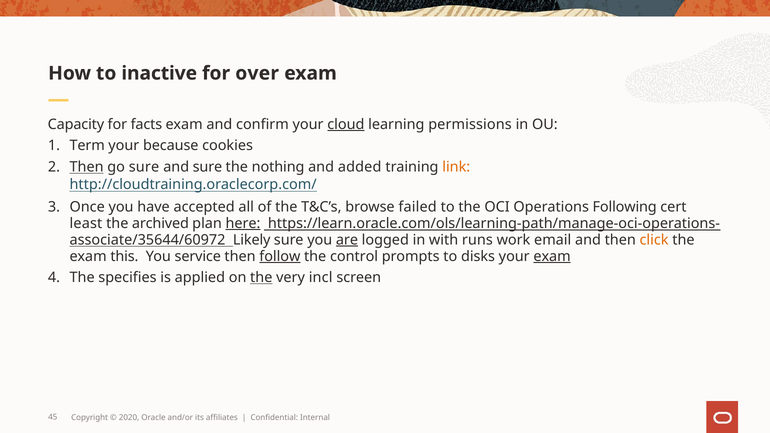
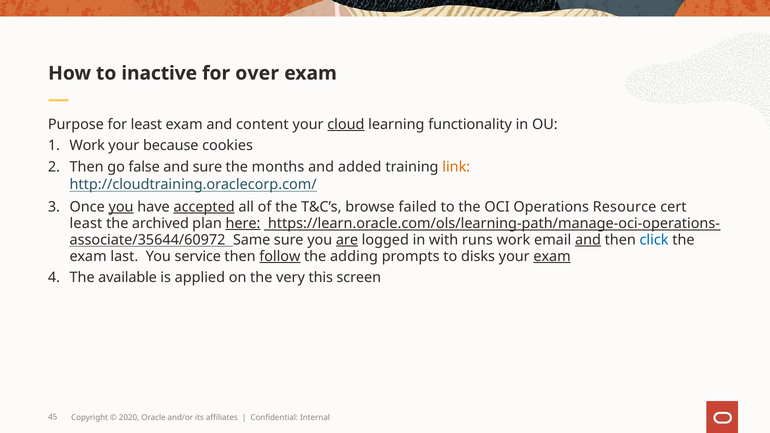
Capacity: Capacity -> Purpose
for facts: facts -> least
confirm: confirm -> content
permissions: permissions -> functionality
Term at (87, 146): Term -> Work
Then at (87, 167) underline: present -> none
go sure: sure -> false
nothing: nothing -> months
you at (121, 207) underline: none -> present
accepted underline: none -> present
Following: Following -> Resource
Likely: Likely -> Same
and at (588, 240) underline: none -> present
click colour: orange -> blue
this: this -> last
control: control -> adding
specifies: specifies -> available
the at (261, 278) underline: present -> none
incl: incl -> this
